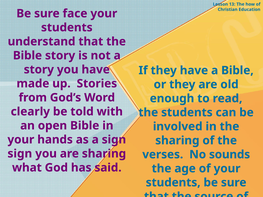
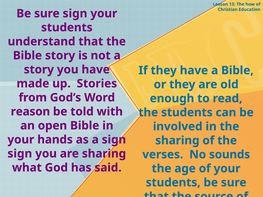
sure face: face -> sign
clearly: clearly -> reason
